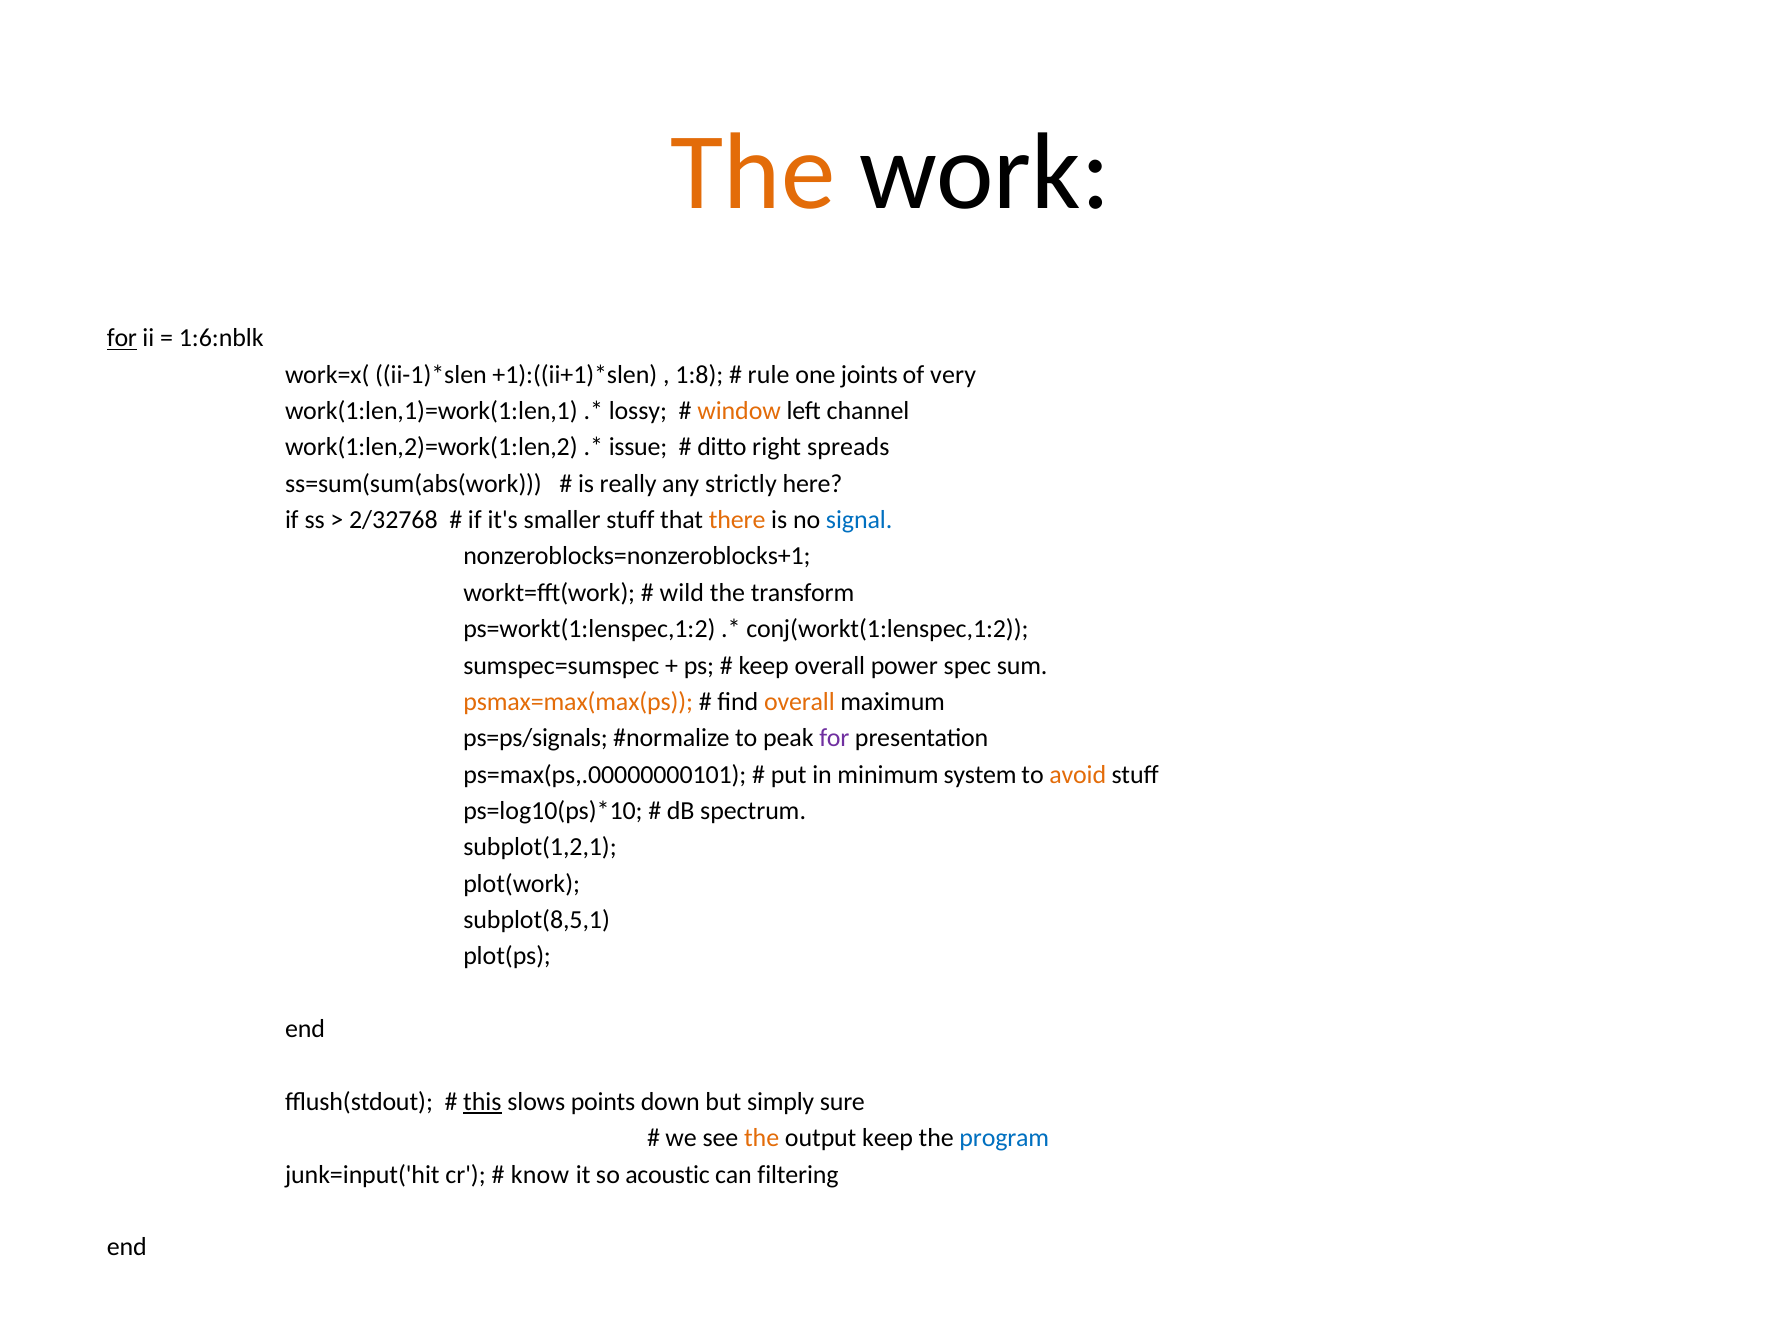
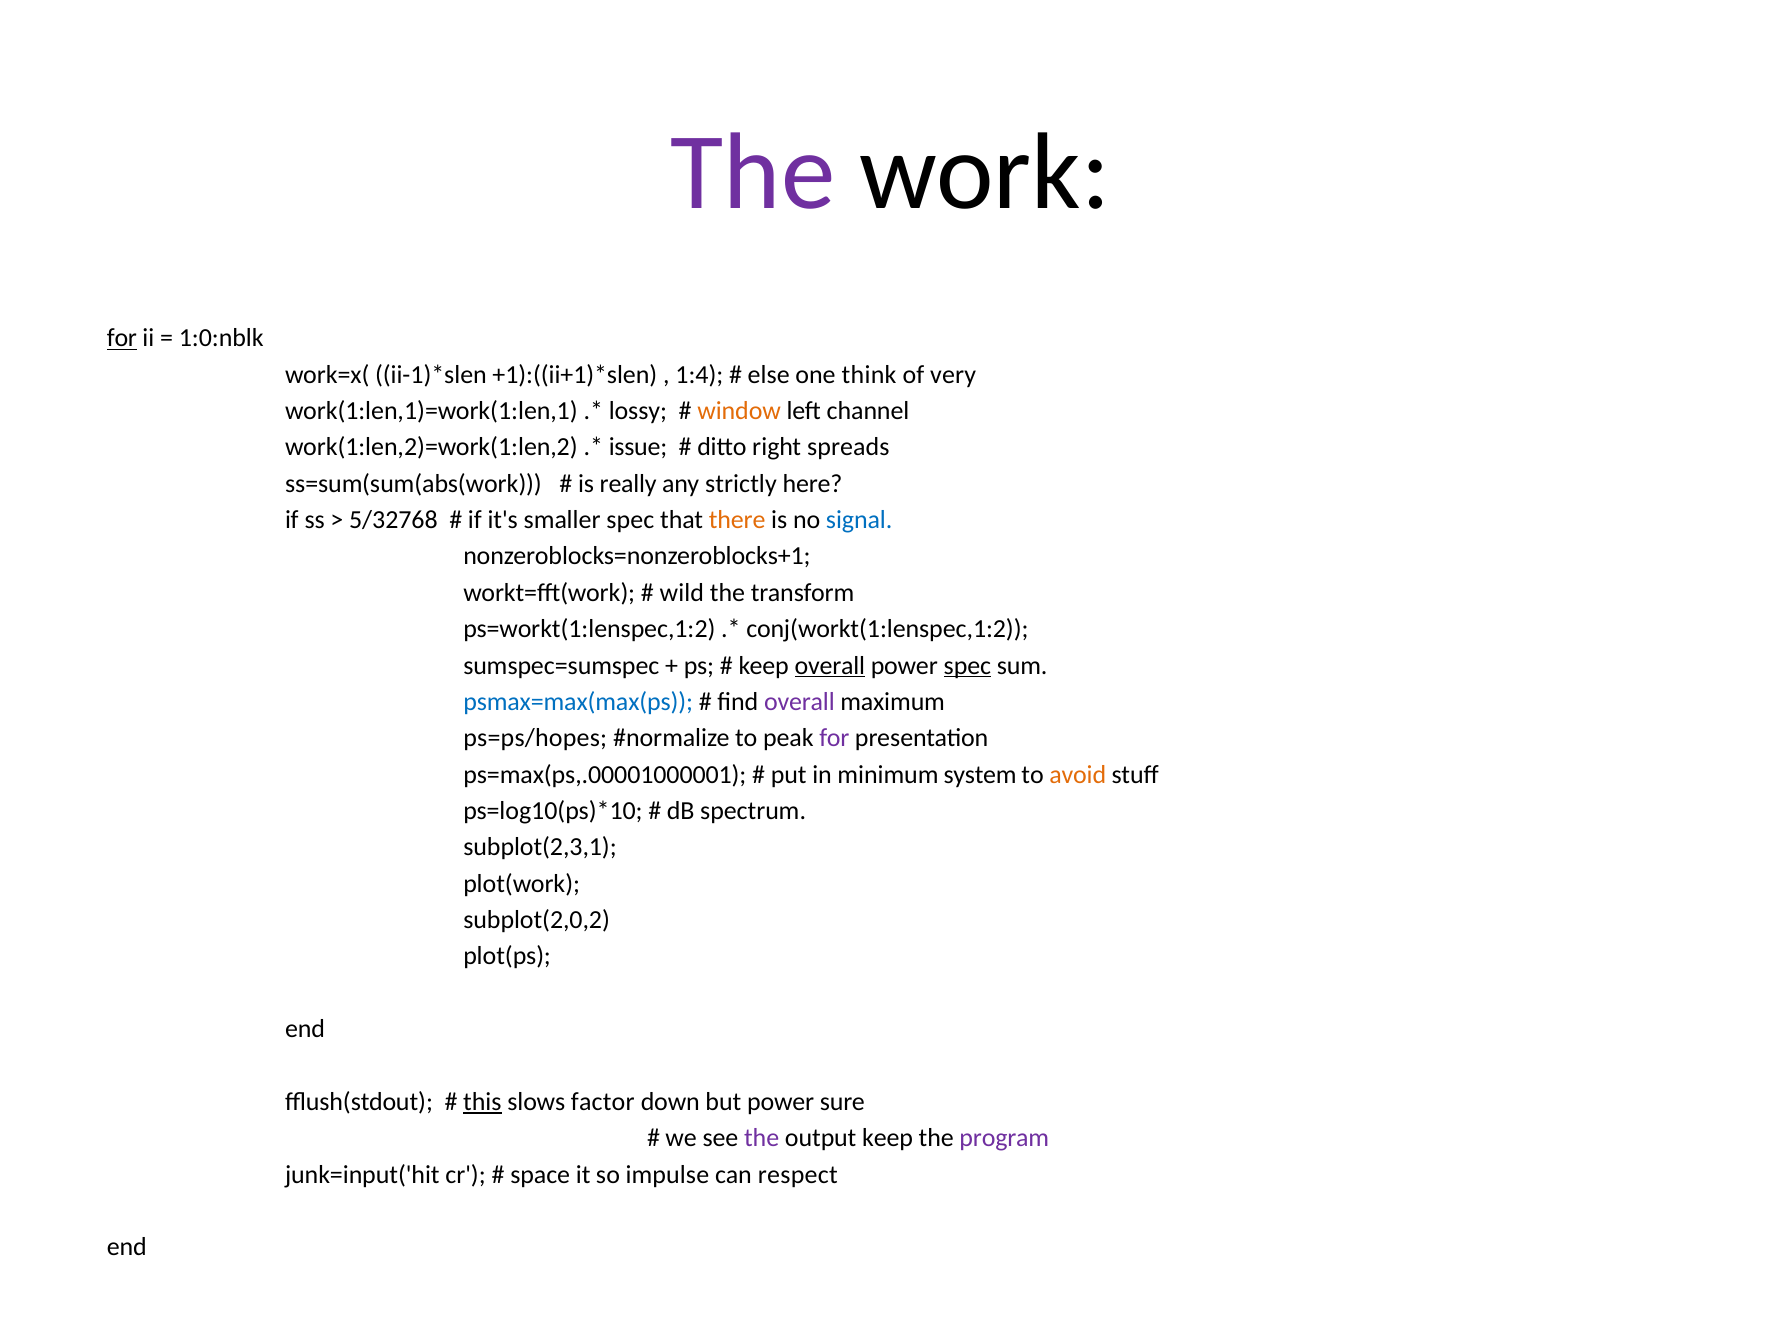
The at (753, 173) colour: orange -> purple
1:6:nblk: 1:6:nblk -> 1:0:nblk
1:8: 1:8 -> 1:4
rule: rule -> else
joints: joints -> think
2/32768: 2/32768 -> 5/32768
smaller stuff: stuff -> spec
overall at (830, 665) underline: none -> present
spec at (967, 665) underline: none -> present
psmax=max(max(ps colour: orange -> blue
overall at (799, 702) colour: orange -> purple
ps=ps/signals: ps=ps/signals -> ps=ps/hopes
ps=max(ps,.00000000101: ps=max(ps,.00000000101 -> ps=max(ps,.00001000001
subplot(1,2,1: subplot(1,2,1 -> subplot(2,3,1
subplot(8,5,1: subplot(8,5,1 -> subplot(2,0,2
points: points -> factor
but simply: simply -> power
the at (762, 1138) colour: orange -> purple
program colour: blue -> purple
know: know -> space
acoustic: acoustic -> impulse
filtering: filtering -> respect
